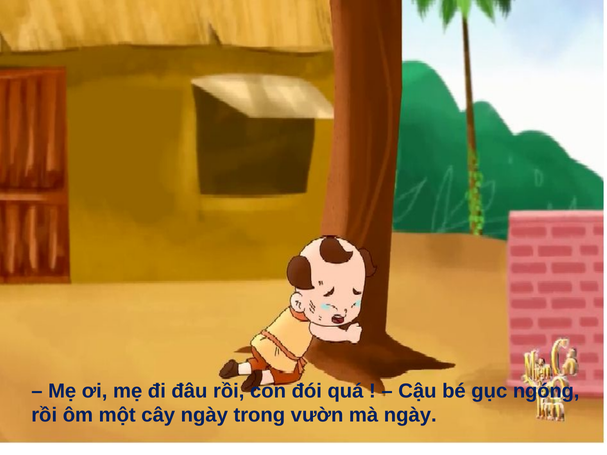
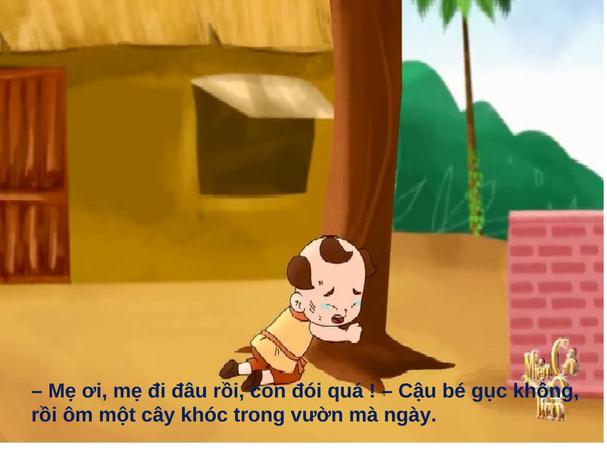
ngóng: ngóng -> không
cây ngày: ngày -> khóc
